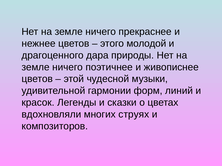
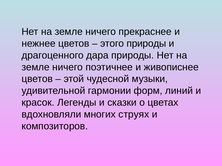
этого молодой: молодой -> природы
